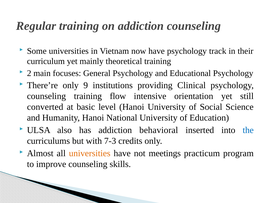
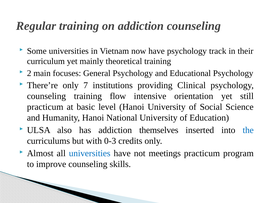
9: 9 -> 7
converted at (45, 107): converted -> practicum
behavioral: behavioral -> themselves
7-3: 7-3 -> 0-3
universities at (90, 153) colour: orange -> blue
